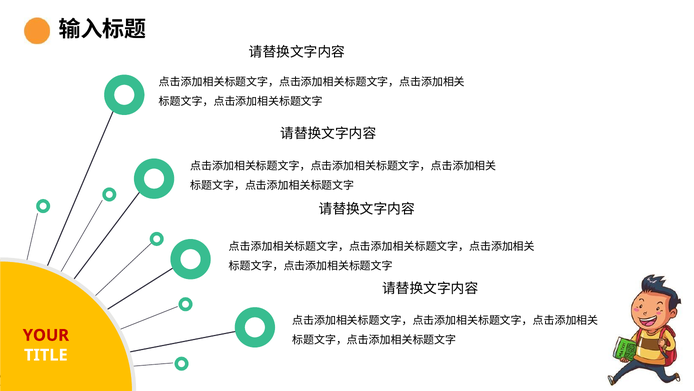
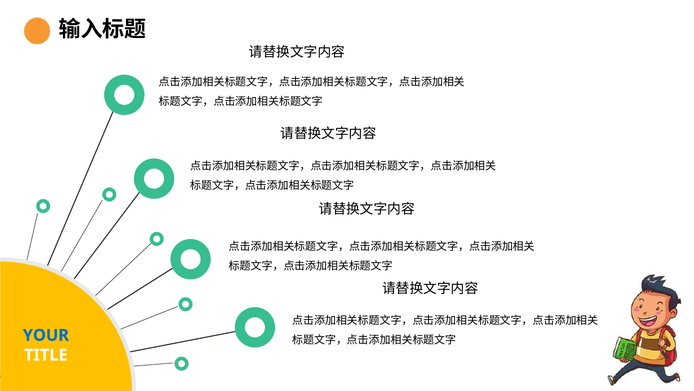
YOUR colour: red -> blue
